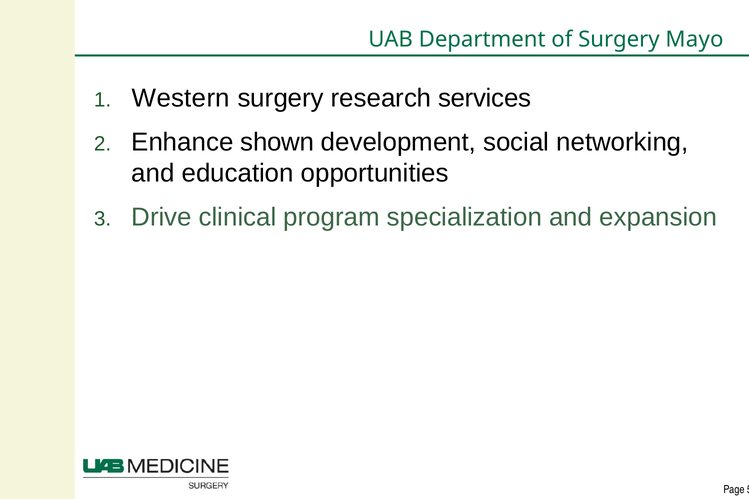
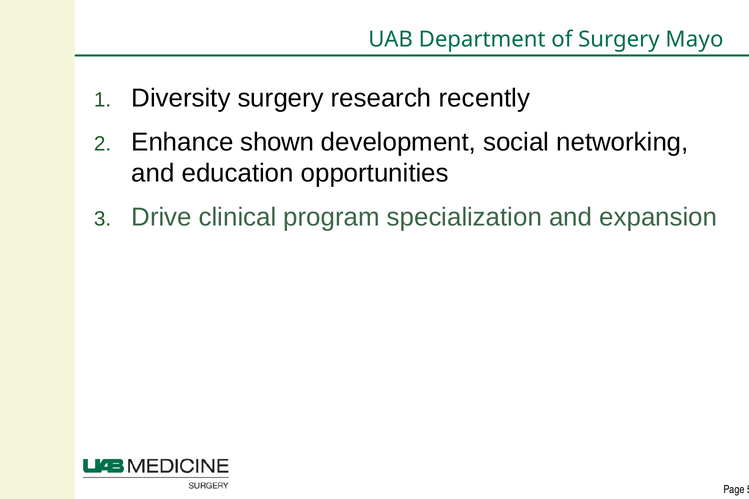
Western: Western -> Diversity
services: services -> recently
